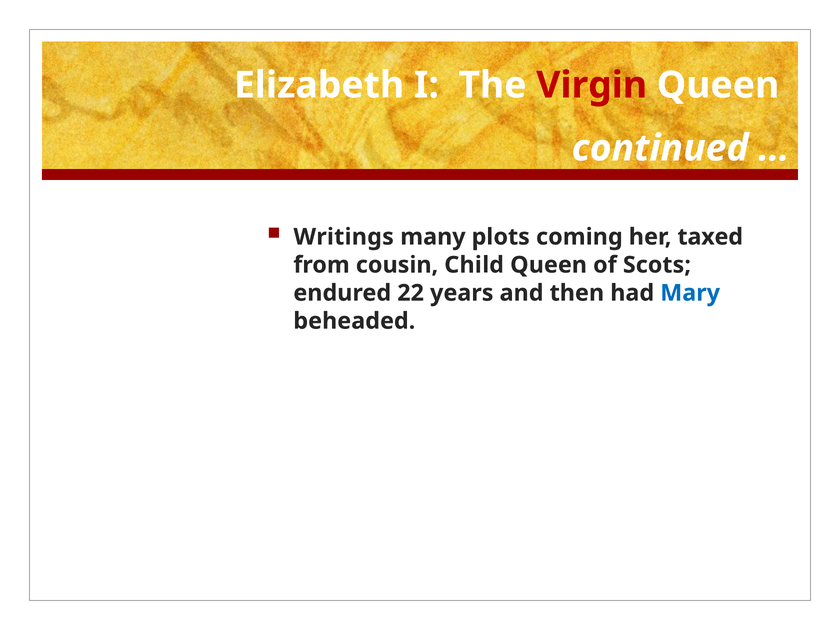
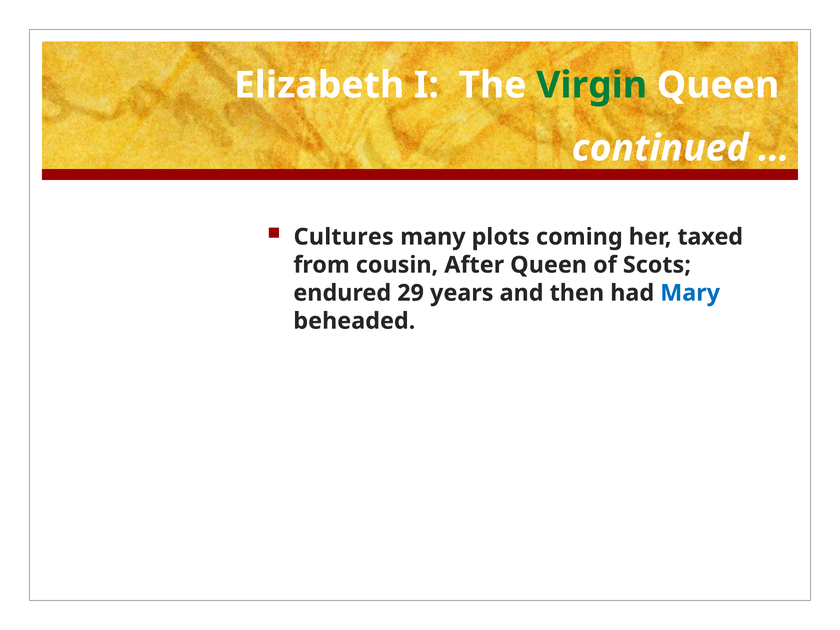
Virgin colour: red -> green
Writings: Writings -> Cultures
Child: Child -> After
22: 22 -> 29
